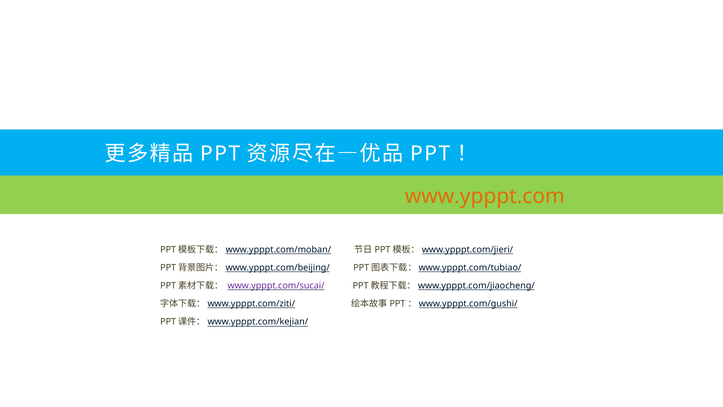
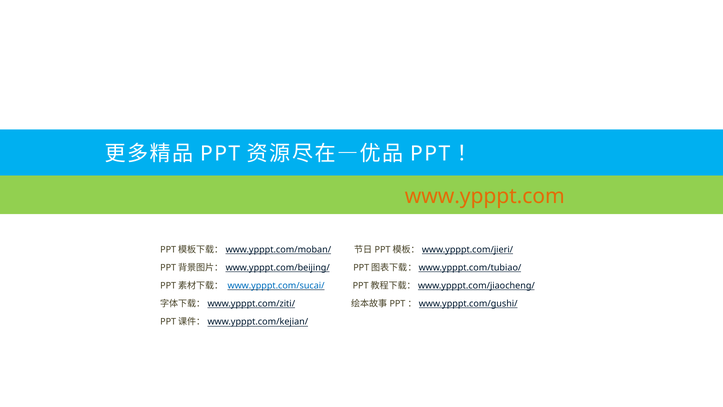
www.ypppt.com/sucai/ colour: purple -> blue
